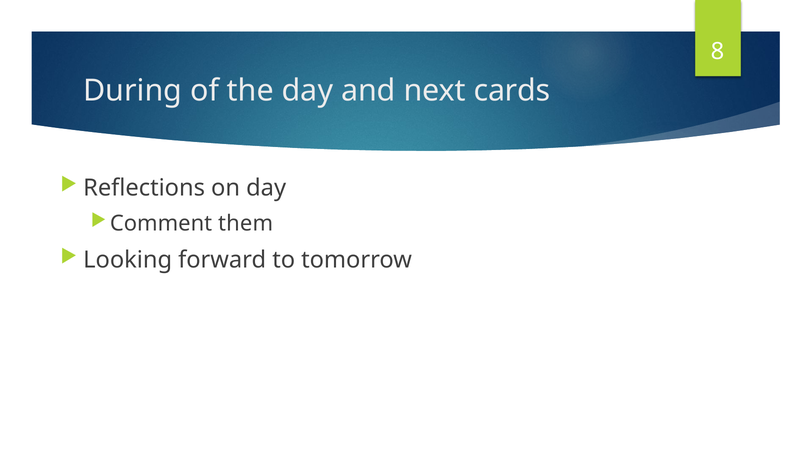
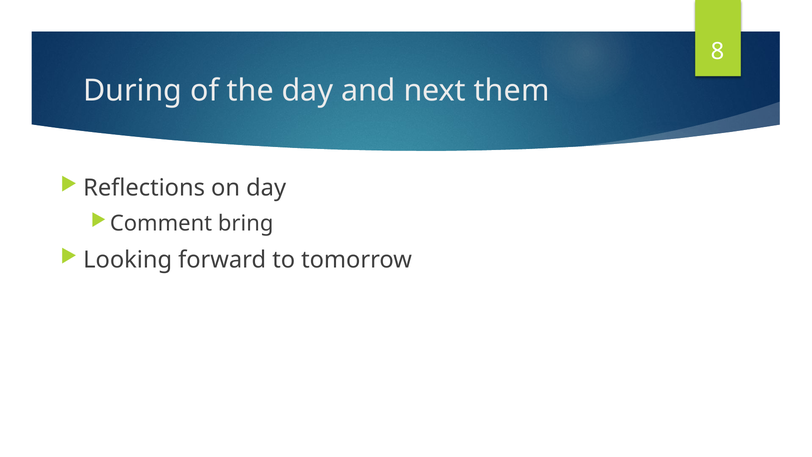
cards: cards -> them
them: them -> bring
